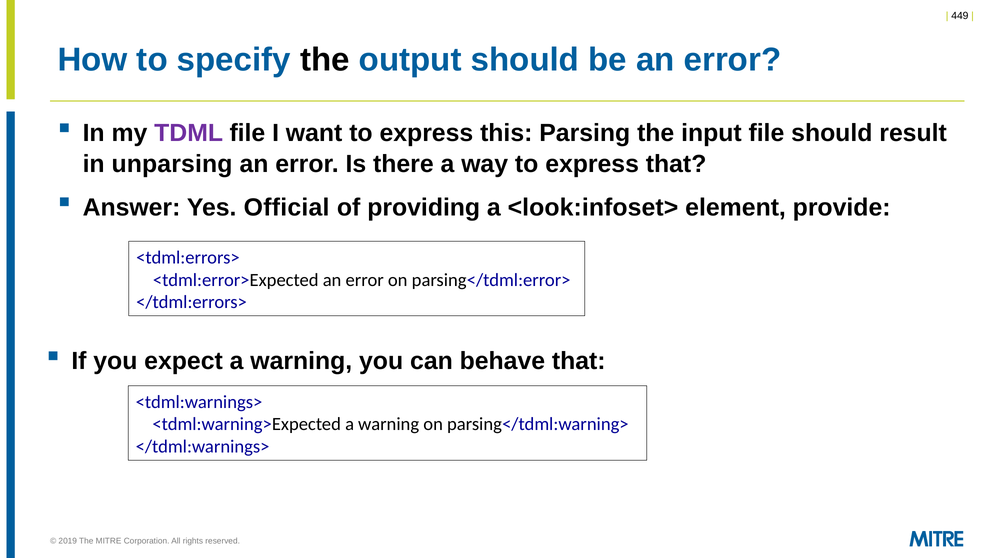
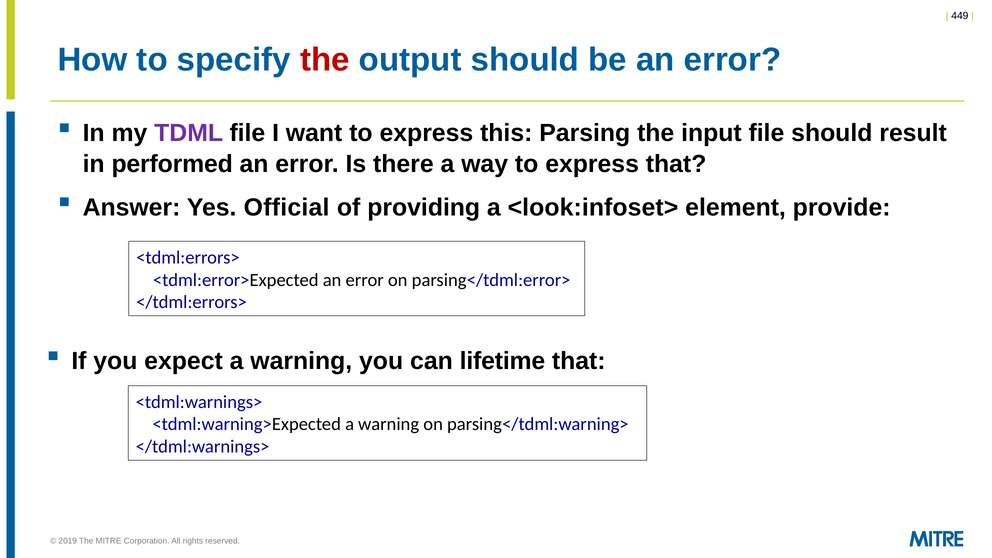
the at (325, 60) colour: black -> red
unparsing: unparsing -> performed
behave: behave -> lifetime
